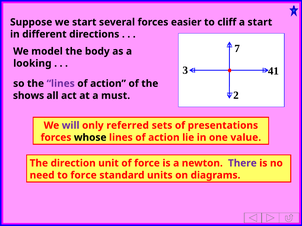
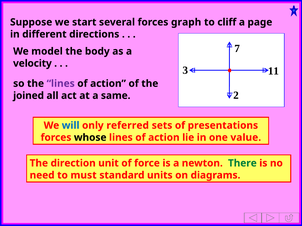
easier: easier -> graph
a start: start -> page
looking: looking -> velocity
41: 41 -> 11
shows: shows -> joined
must: must -> same
will colour: purple -> blue
There colour: purple -> green
to force: force -> must
